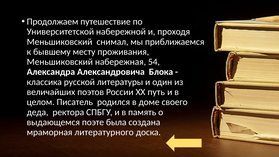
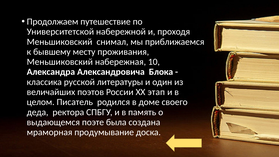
54: 54 -> 10
путь: путь -> этап
литературного: литературного -> продумывание
